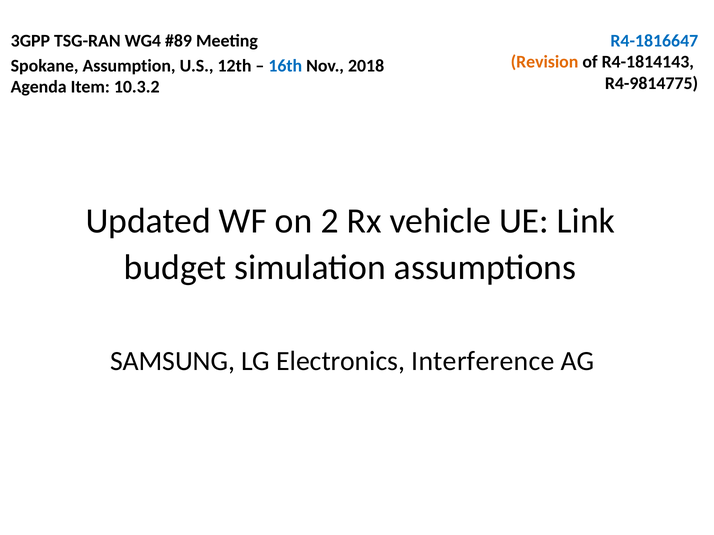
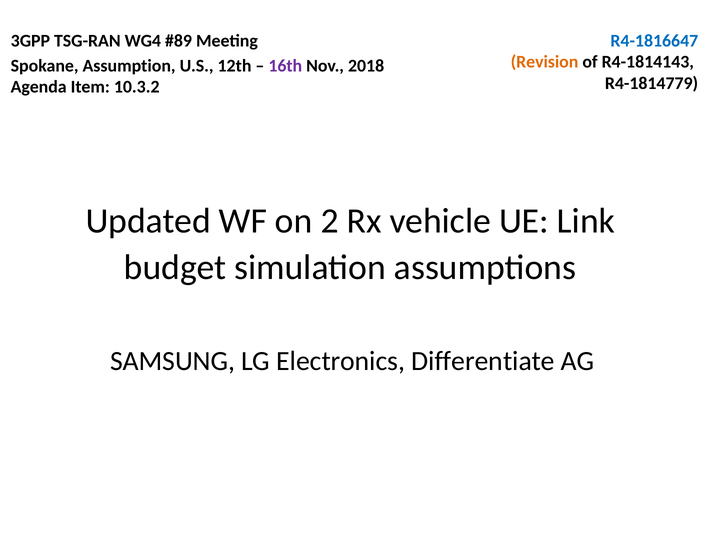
16th colour: blue -> purple
R4-9814775: R4-9814775 -> R4-1814779
Interference: Interference -> Differentiate
